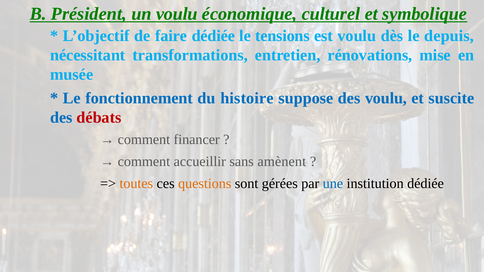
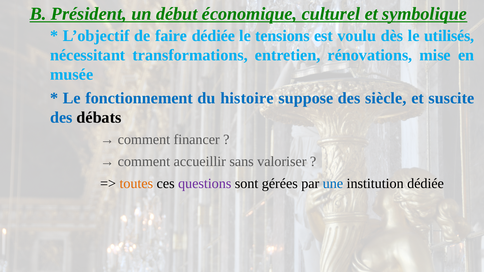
un voulu: voulu -> début
depuis: depuis -> utilisés
des voulu: voulu -> siècle
débats colour: red -> black
amènent: amènent -> valoriser
questions colour: orange -> purple
